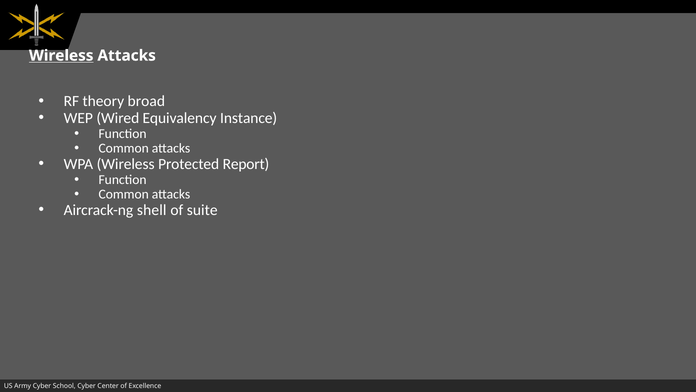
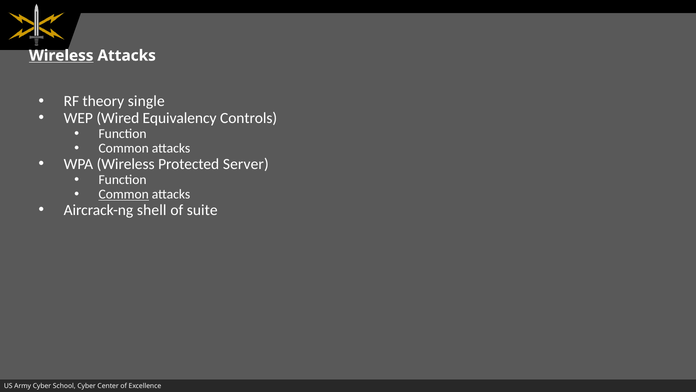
broad: broad -> single
Instance: Instance -> Controls
Report: Report -> Server
Common at (124, 194) underline: none -> present
